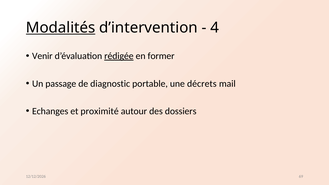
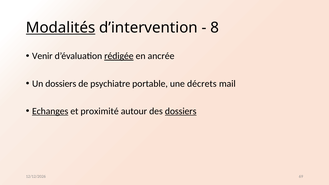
4: 4 -> 8
former: former -> ancrée
Un passage: passage -> dossiers
diagnostic: diagnostic -> psychiatre
Echanges underline: none -> present
dossiers at (181, 111) underline: none -> present
